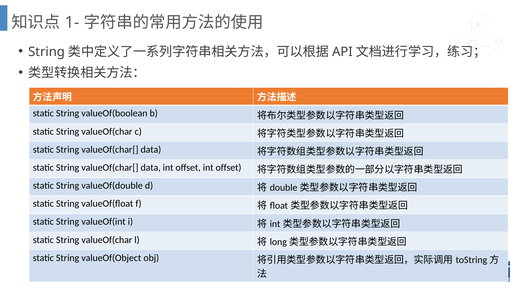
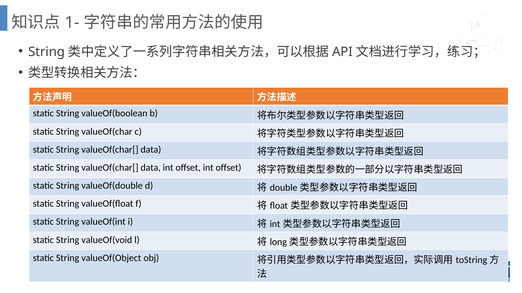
valueOf(char at (107, 240): valueOf(char -> valueOf(void
